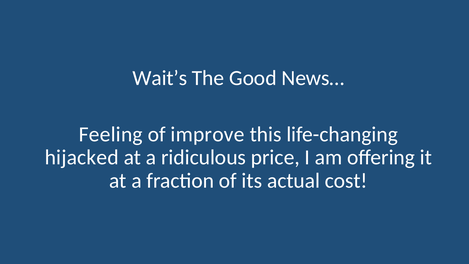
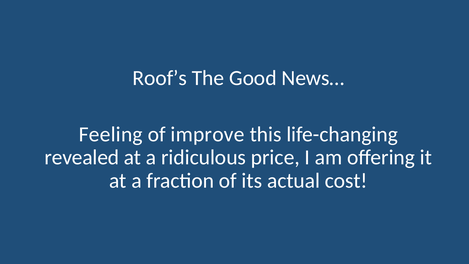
Wait’s: Wait’s -> Roof’s
hijacked: hijacked -> revealed
